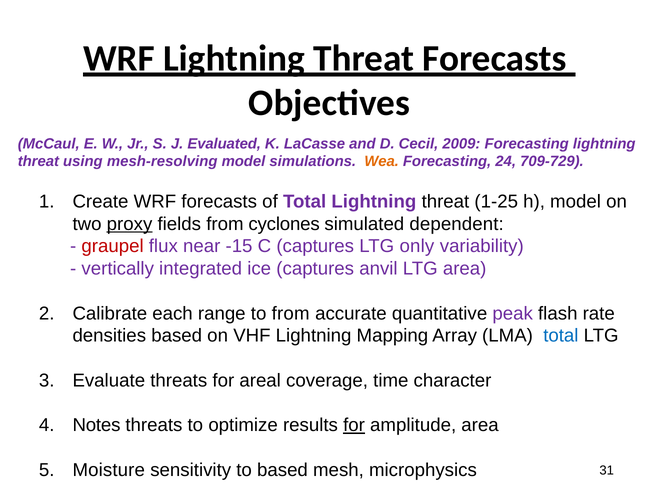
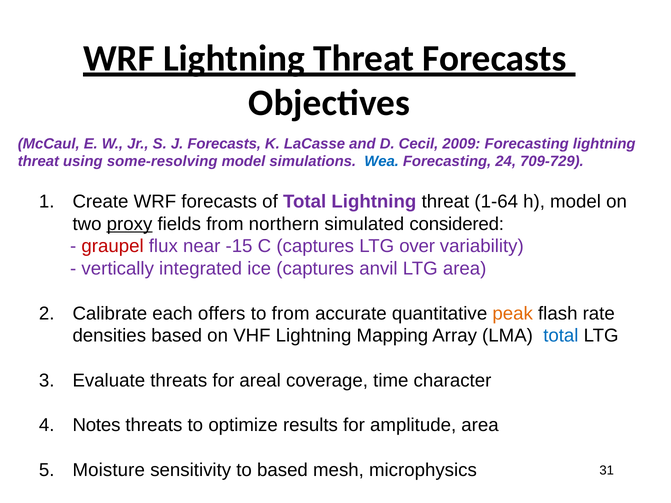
J Evaluated: Evaluated -> Forecasts
mesh-resolving: mesh-resolving -> some-resolving
Wea colour: orange -> blue
1-25: 1-25 -> 1-64
cyclones: cyclones -> northern
dependent: dependent -> considered
only: only -> over
range: range -> offers
peak colour: purple -> orange
for at (354, 425) underline: present -> none
